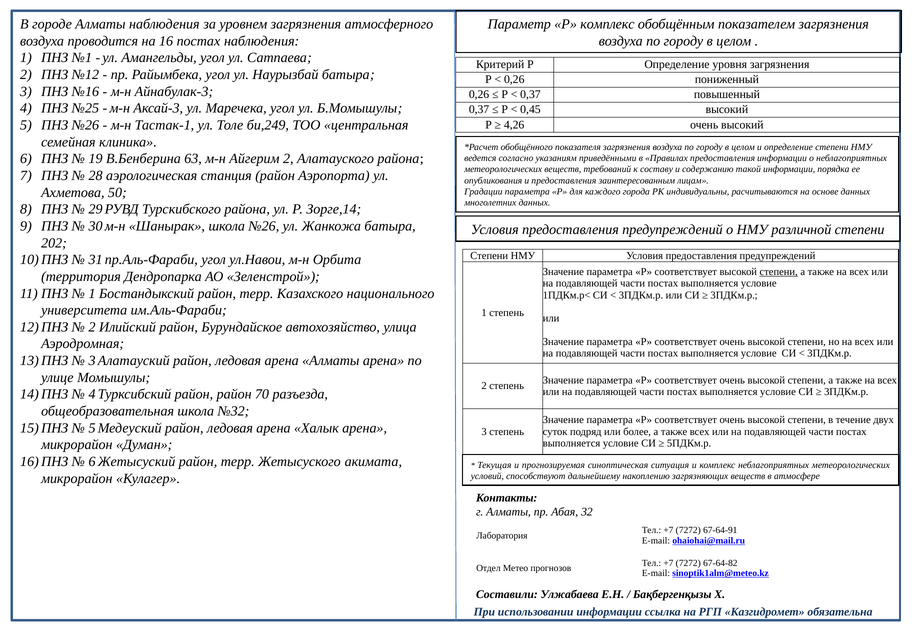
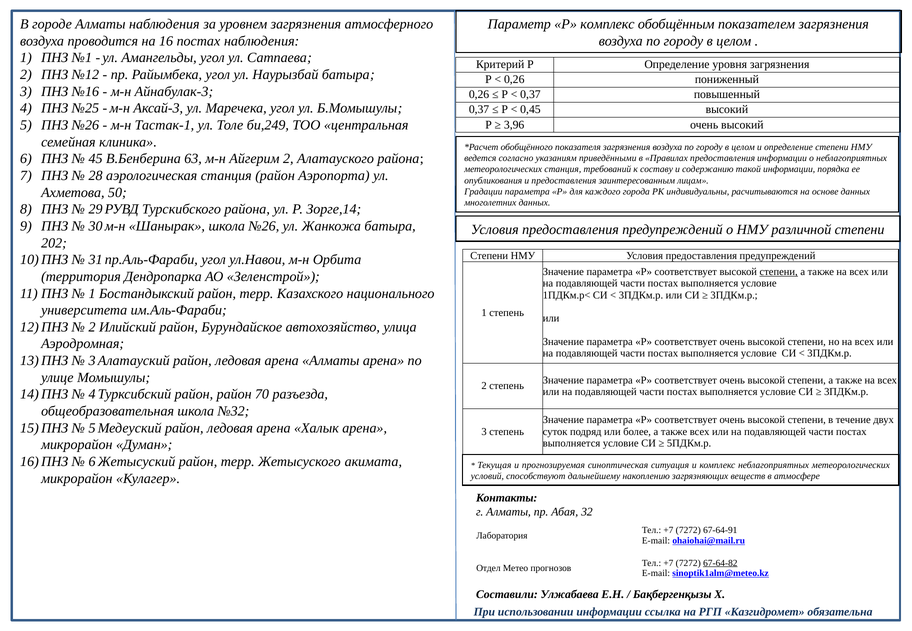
4,26: 4,26 -> 3,96
19: 19 -> 45
метеорологических веществ: веществ -> станция
67-64-82 underline: none -> present
